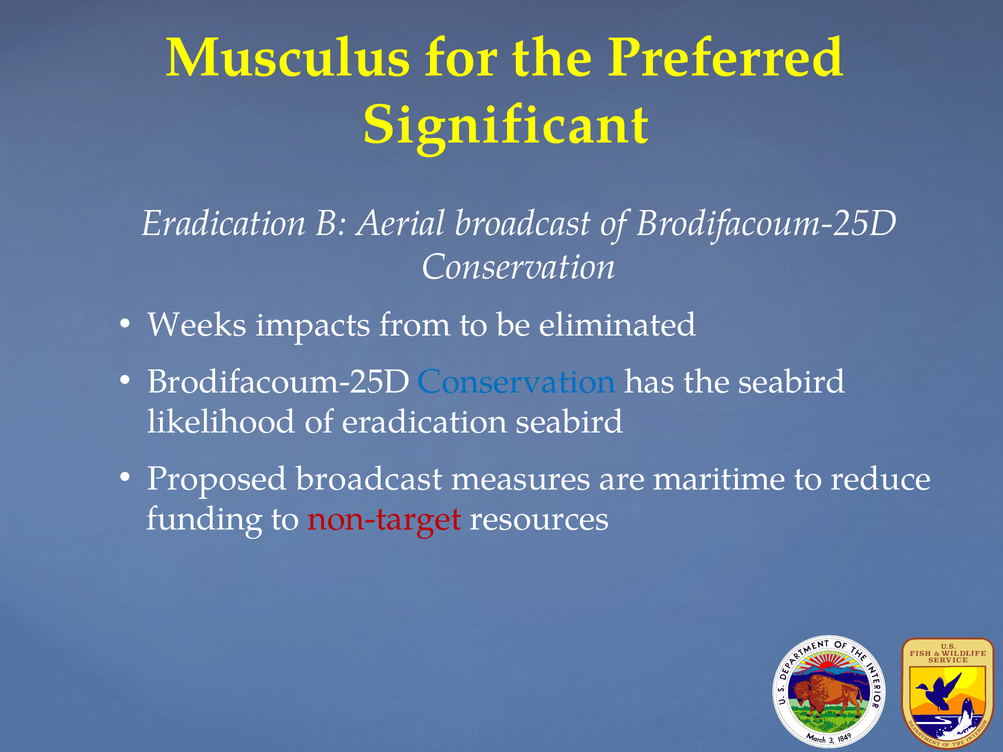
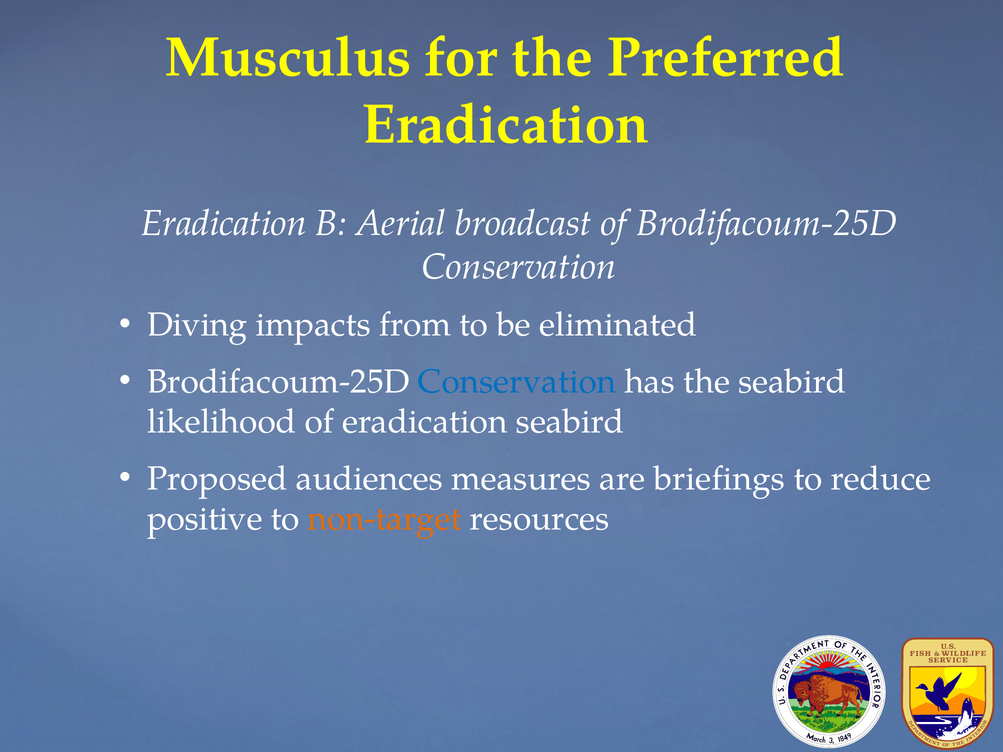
Significant at (505, 124): Significant -> Eradication
Weeks: Weeks -> Diving
Proposed broadcast: broadcast -> audiences
maritime: maritime -> briefings
funding: funding -> positive
non-target colour: red -> orange
